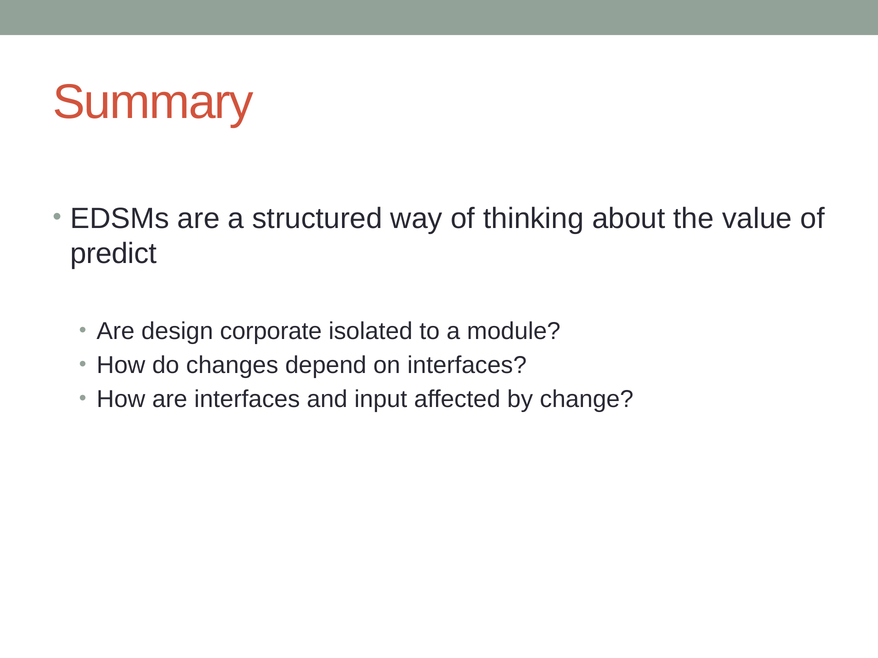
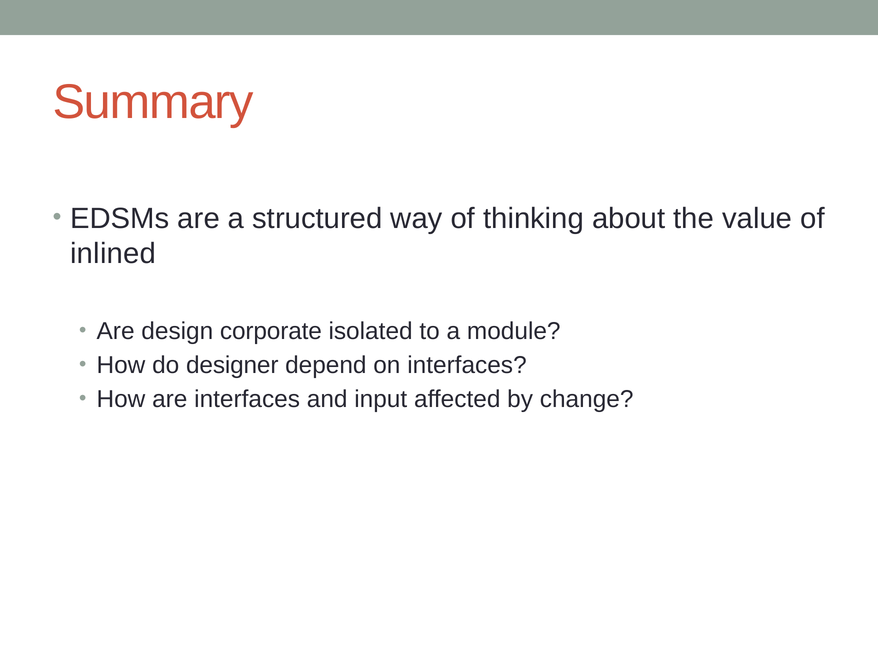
predict: predict -> inlined
changes: changes -> designer
